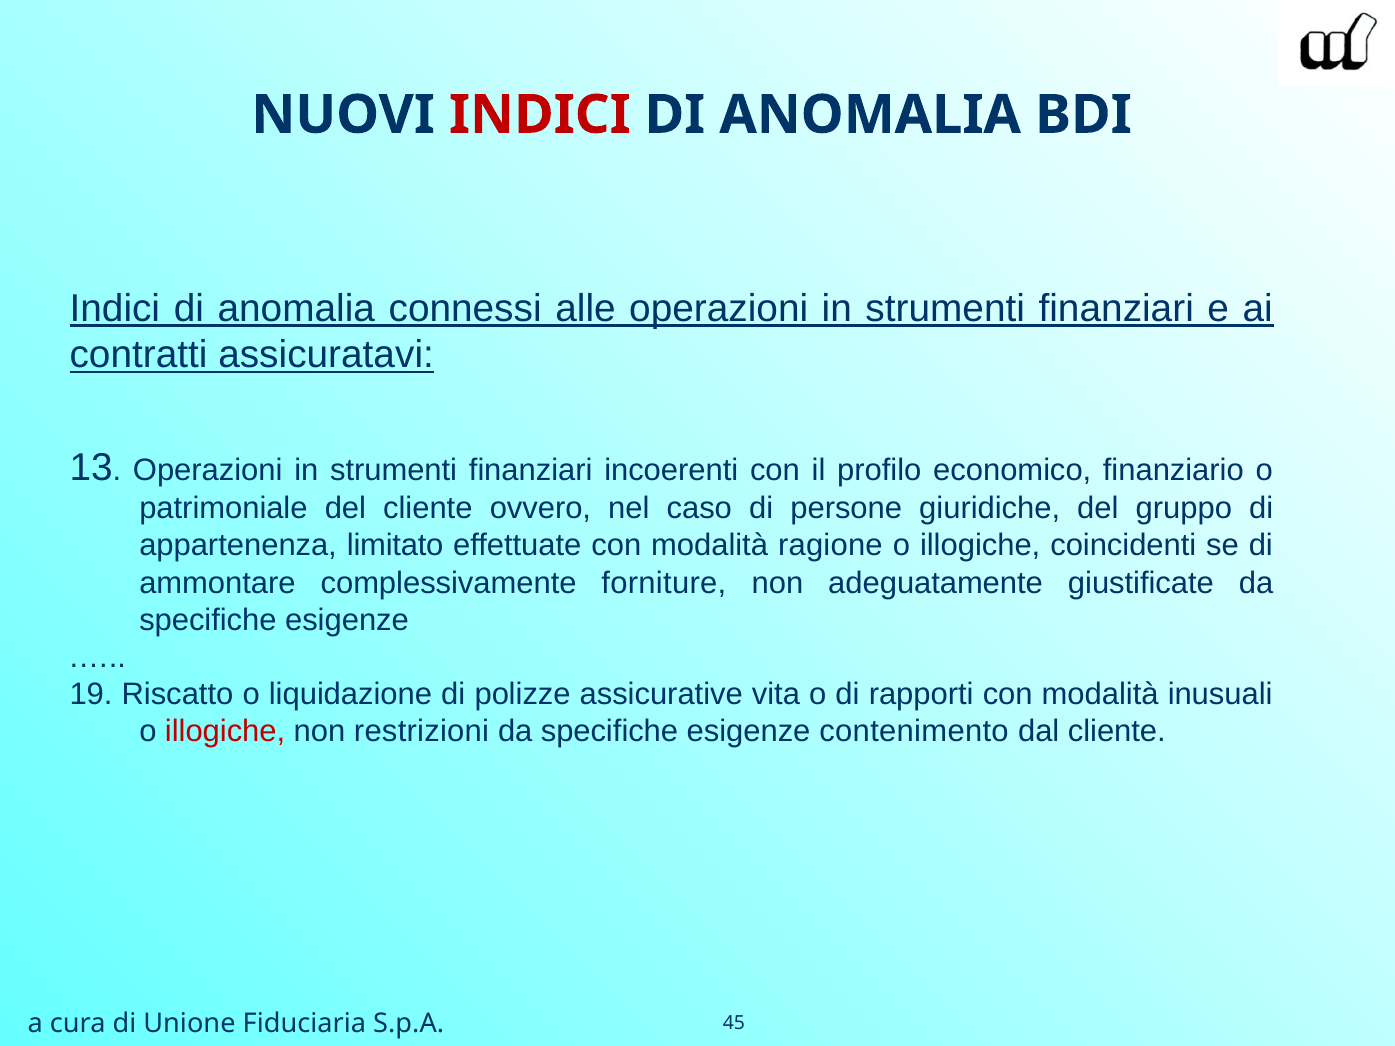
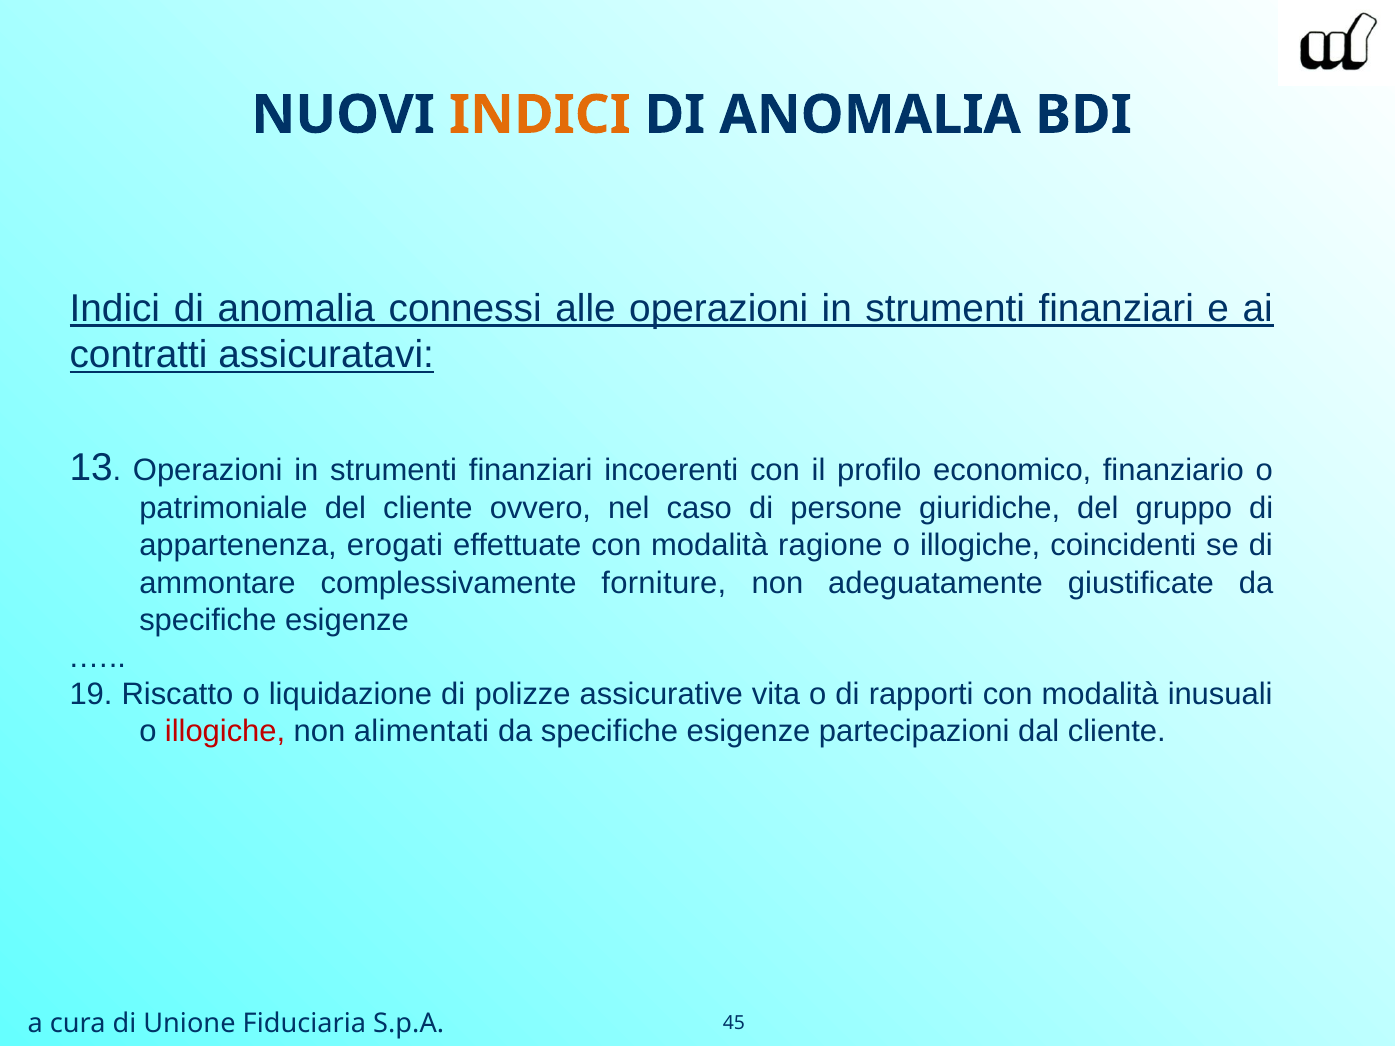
INDICI at (540, 115) colour: red -> orange
limitato: limitato -> erogati
restrizioni: restrizioni -> alimentati
contenimento: contenimento -> partecipazioni
